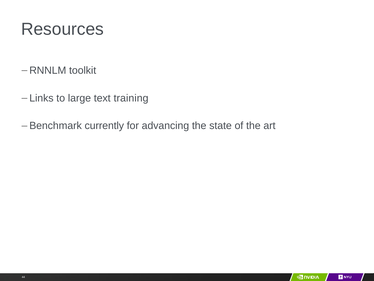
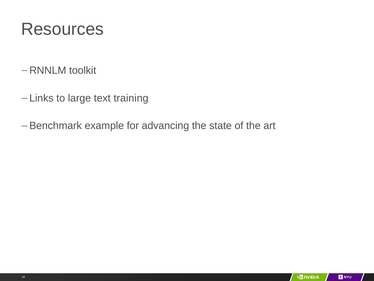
currently: currently -> example
